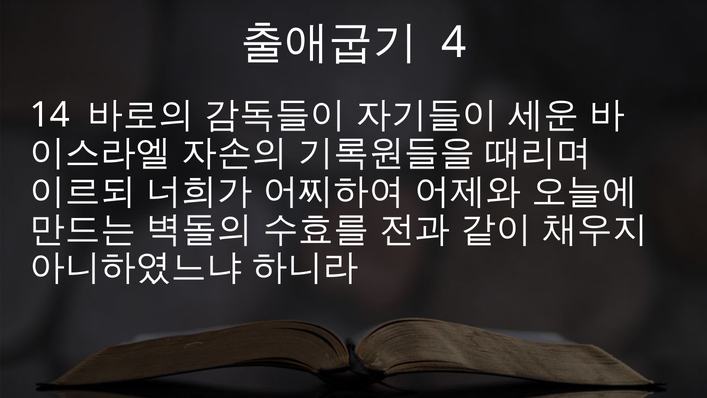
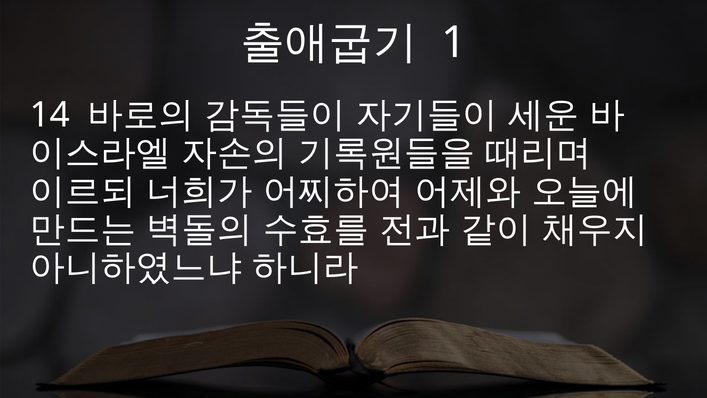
4: 4 -> 1
